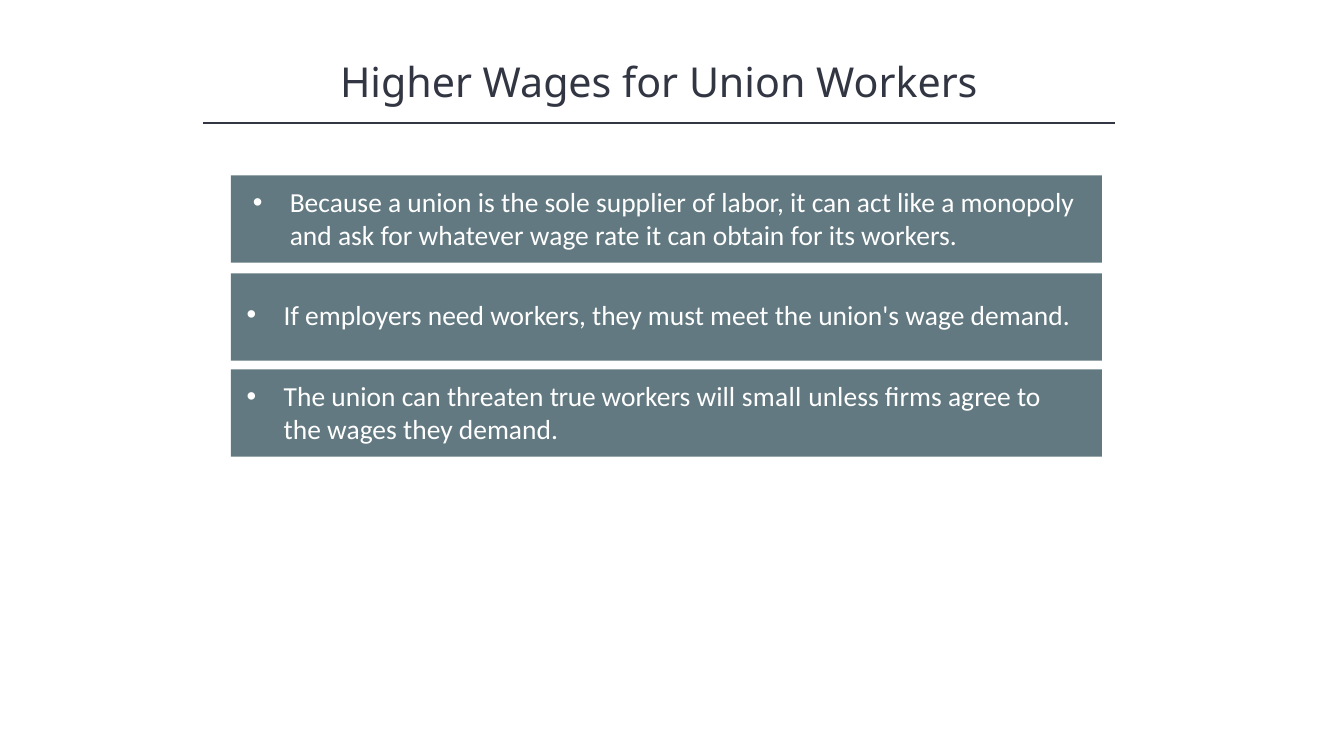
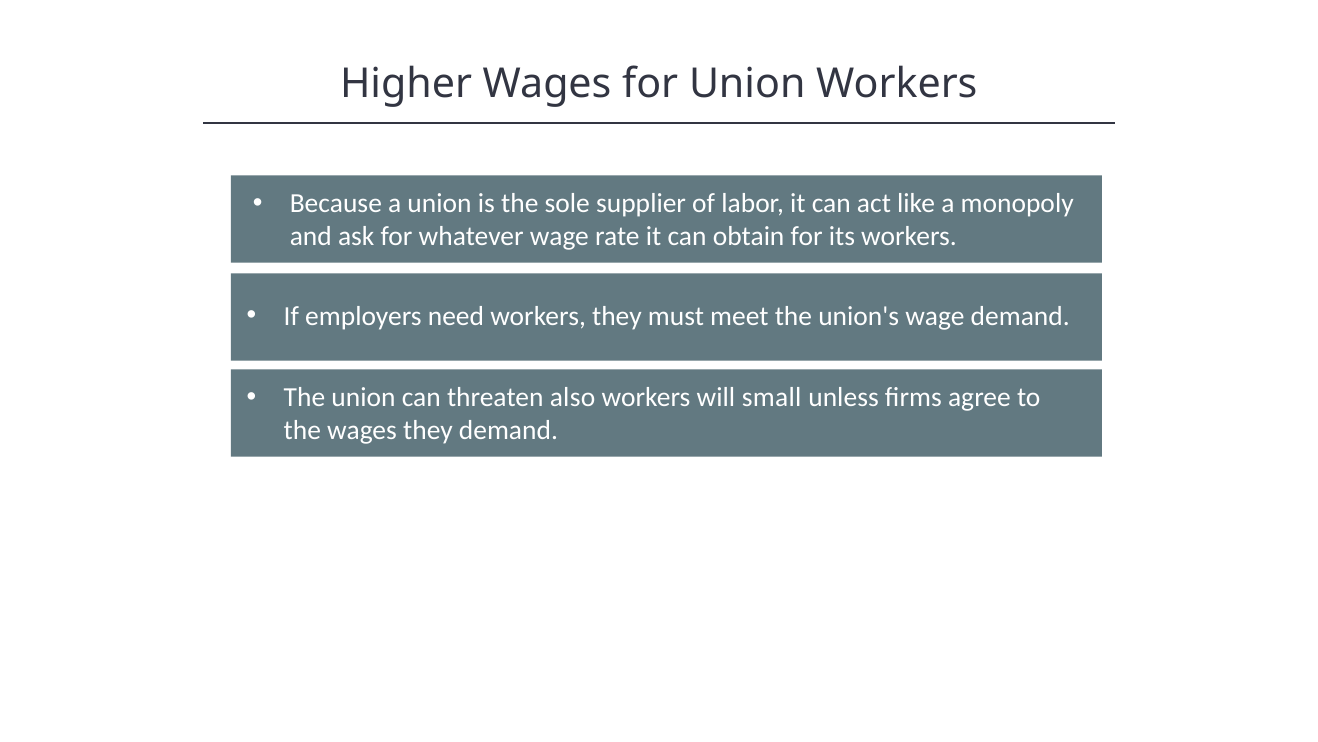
true: true -> also
